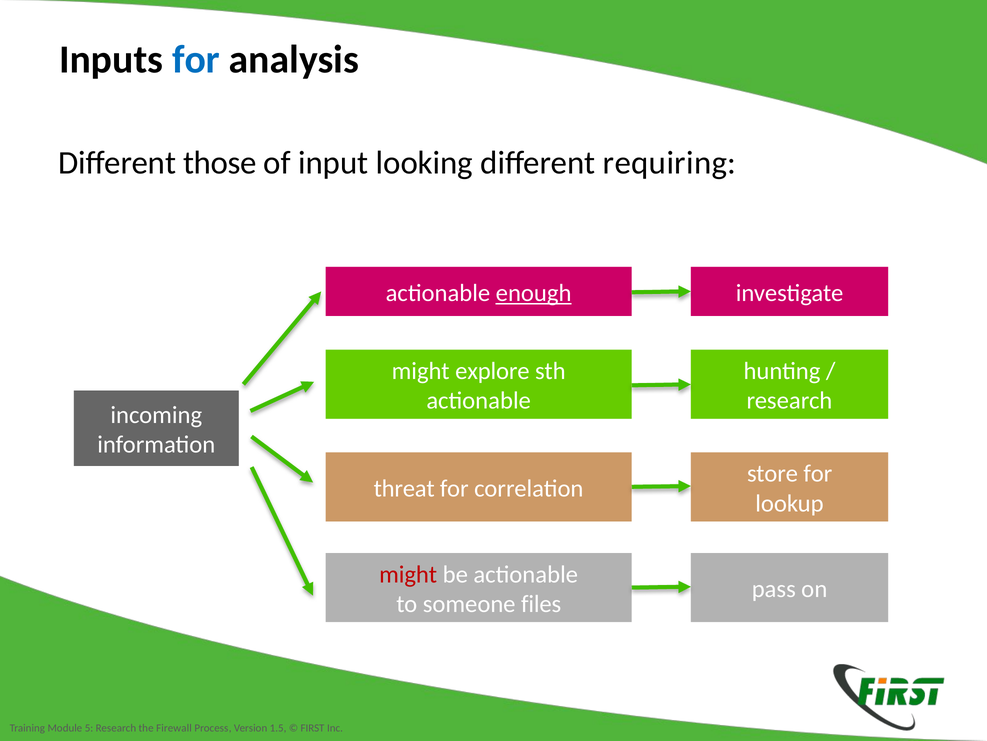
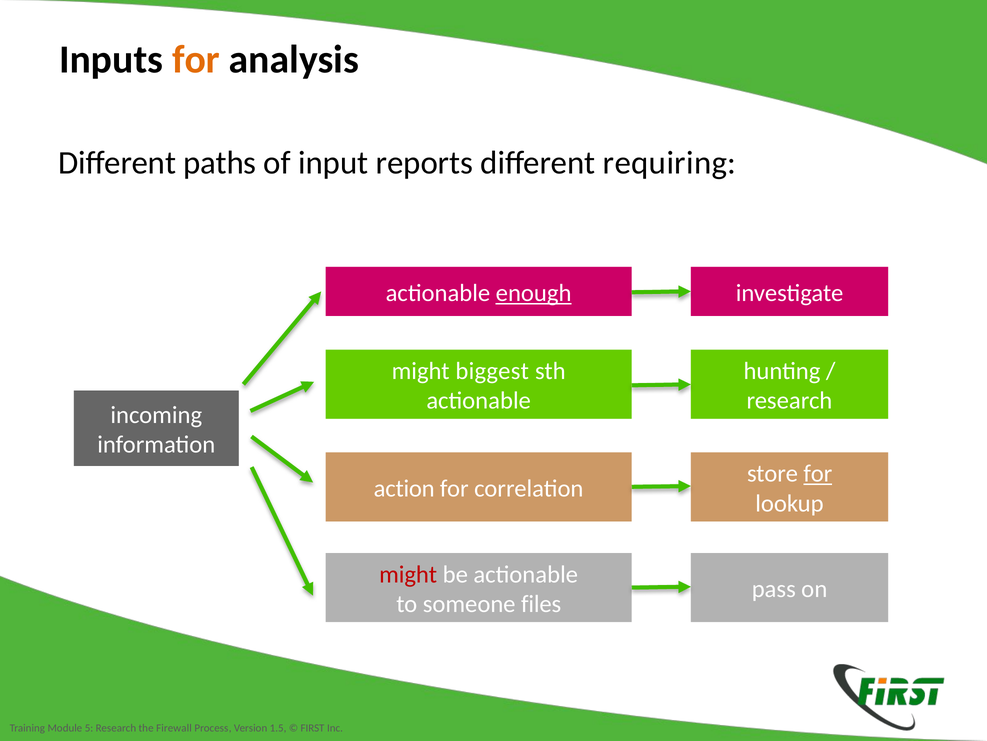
for at (196, 60) colour: blue -> orange
those: those -> paths
looking: looking -> reports
explore: explore -> biggest
for at (818, 473) underline: none -> present
threat: threat -> action
